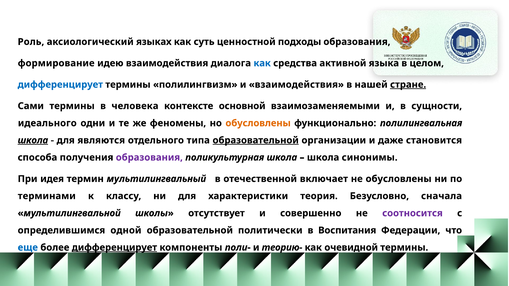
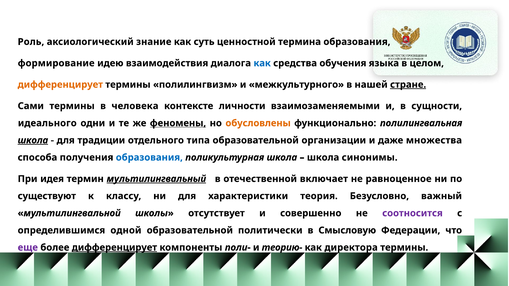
языках: языках -> знание
подходы: подходы -> термина
активной: активной -> обучения
дифференцирует at (60, 85) colour: blue -> orange
и взаимодействия: взаимодействия -> межкультурного
основной: основной -> личности
феномены underline: none -> present
являются: являются -> традиции
образовательной at (256, 140) underline: present -> none
становится: становится -> множества
образования at (149, 158) colour: purple -> blue
мультилингвальный underline: none -> present
не обусловлены: обусловлены -> равноценное
терминами: терминами -> существуют
сначала: сначала -> важный
Воспитания: Воспитания -> Смысловую
еще colour: blue -> purple
очевидной: очевидной -> директора
